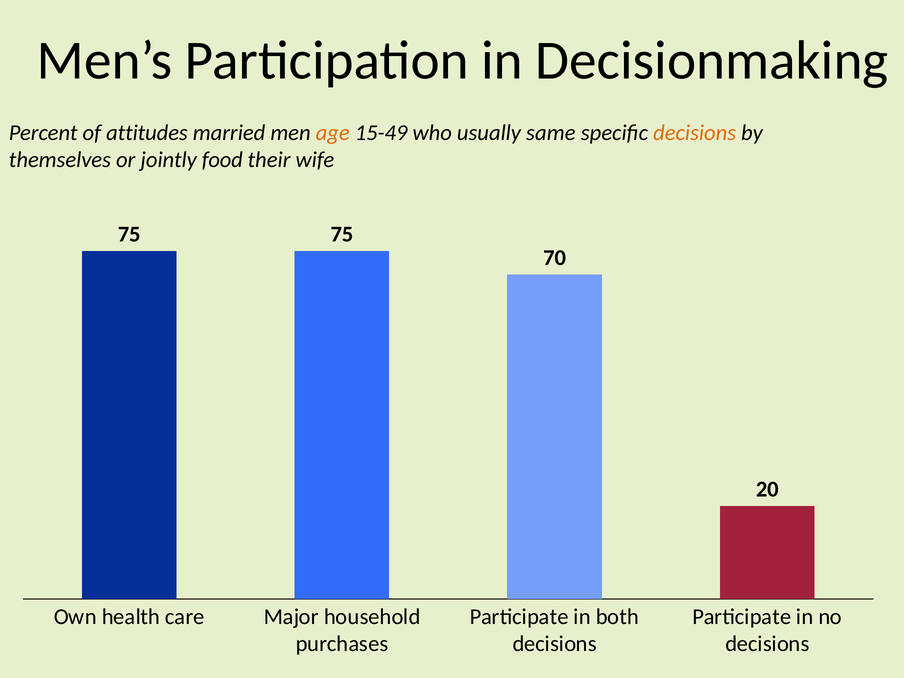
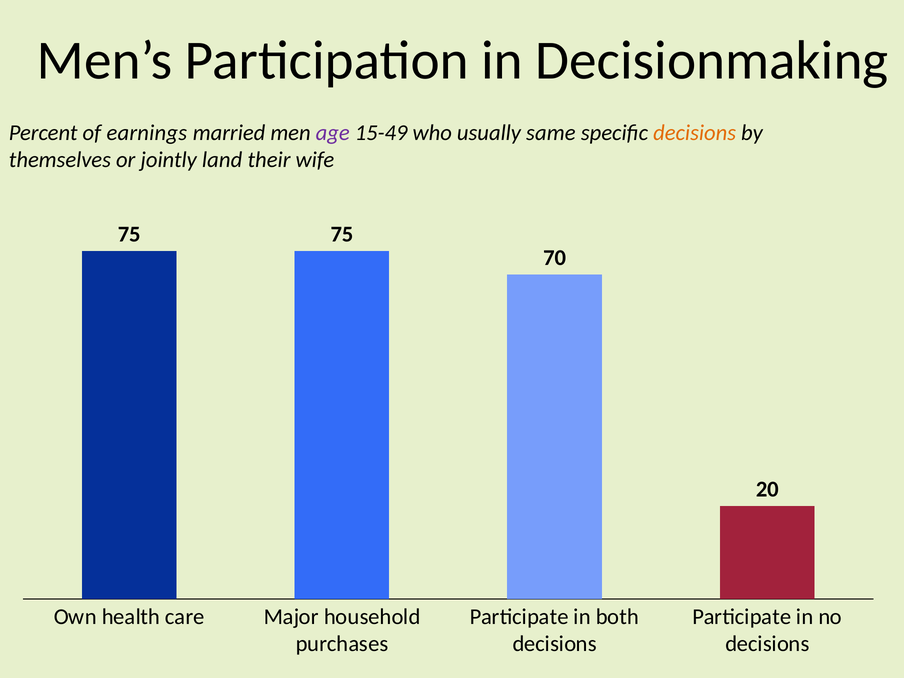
attitudes: attitudes -> earnings
age colour: orange -> purple
food: food -> land
